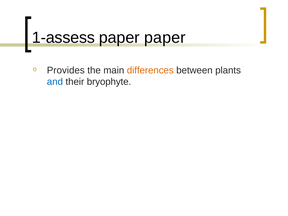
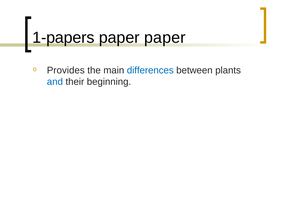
1-assess: 1-assess -> 1-papers
differences colour: orange -> blue
bryophyte: bryophyte -> beginning
